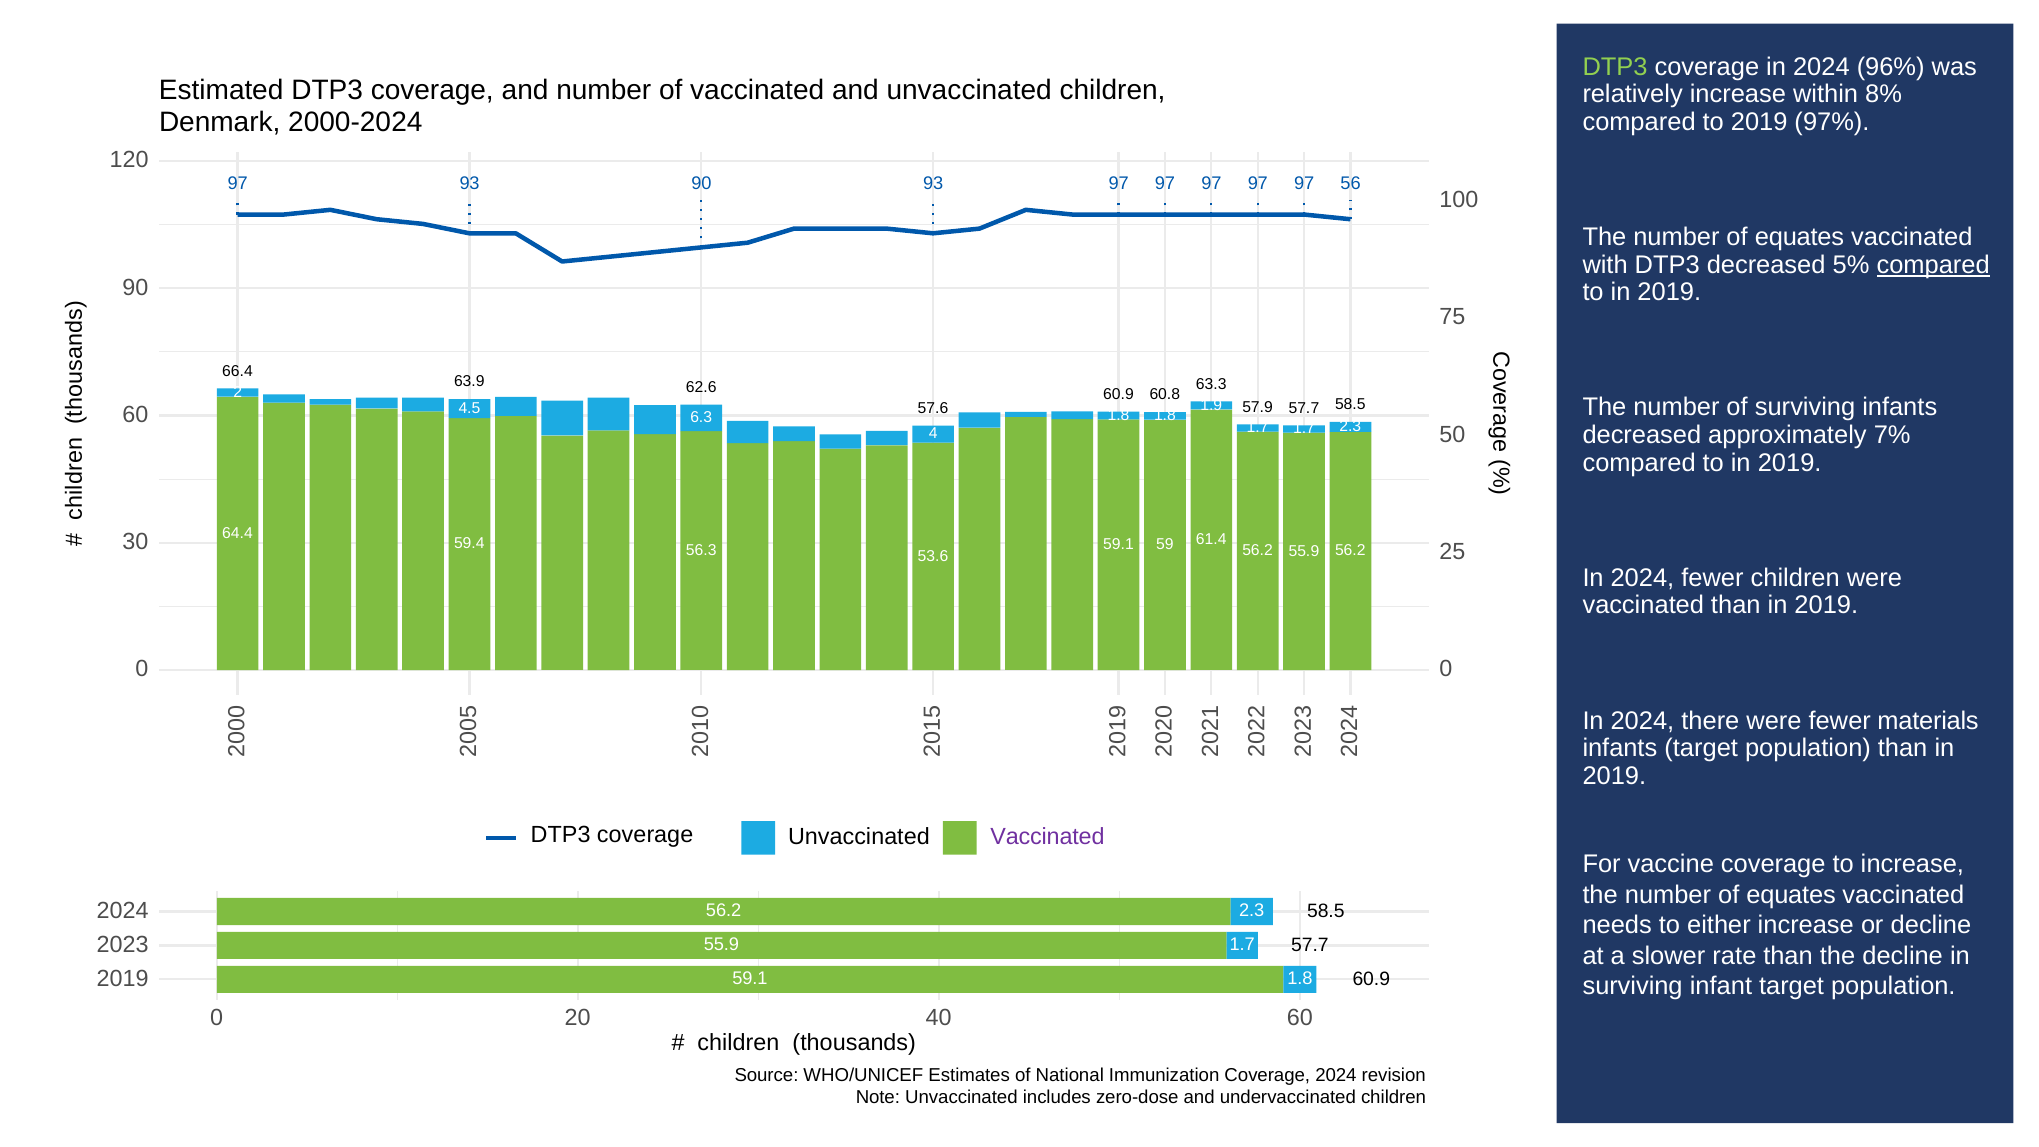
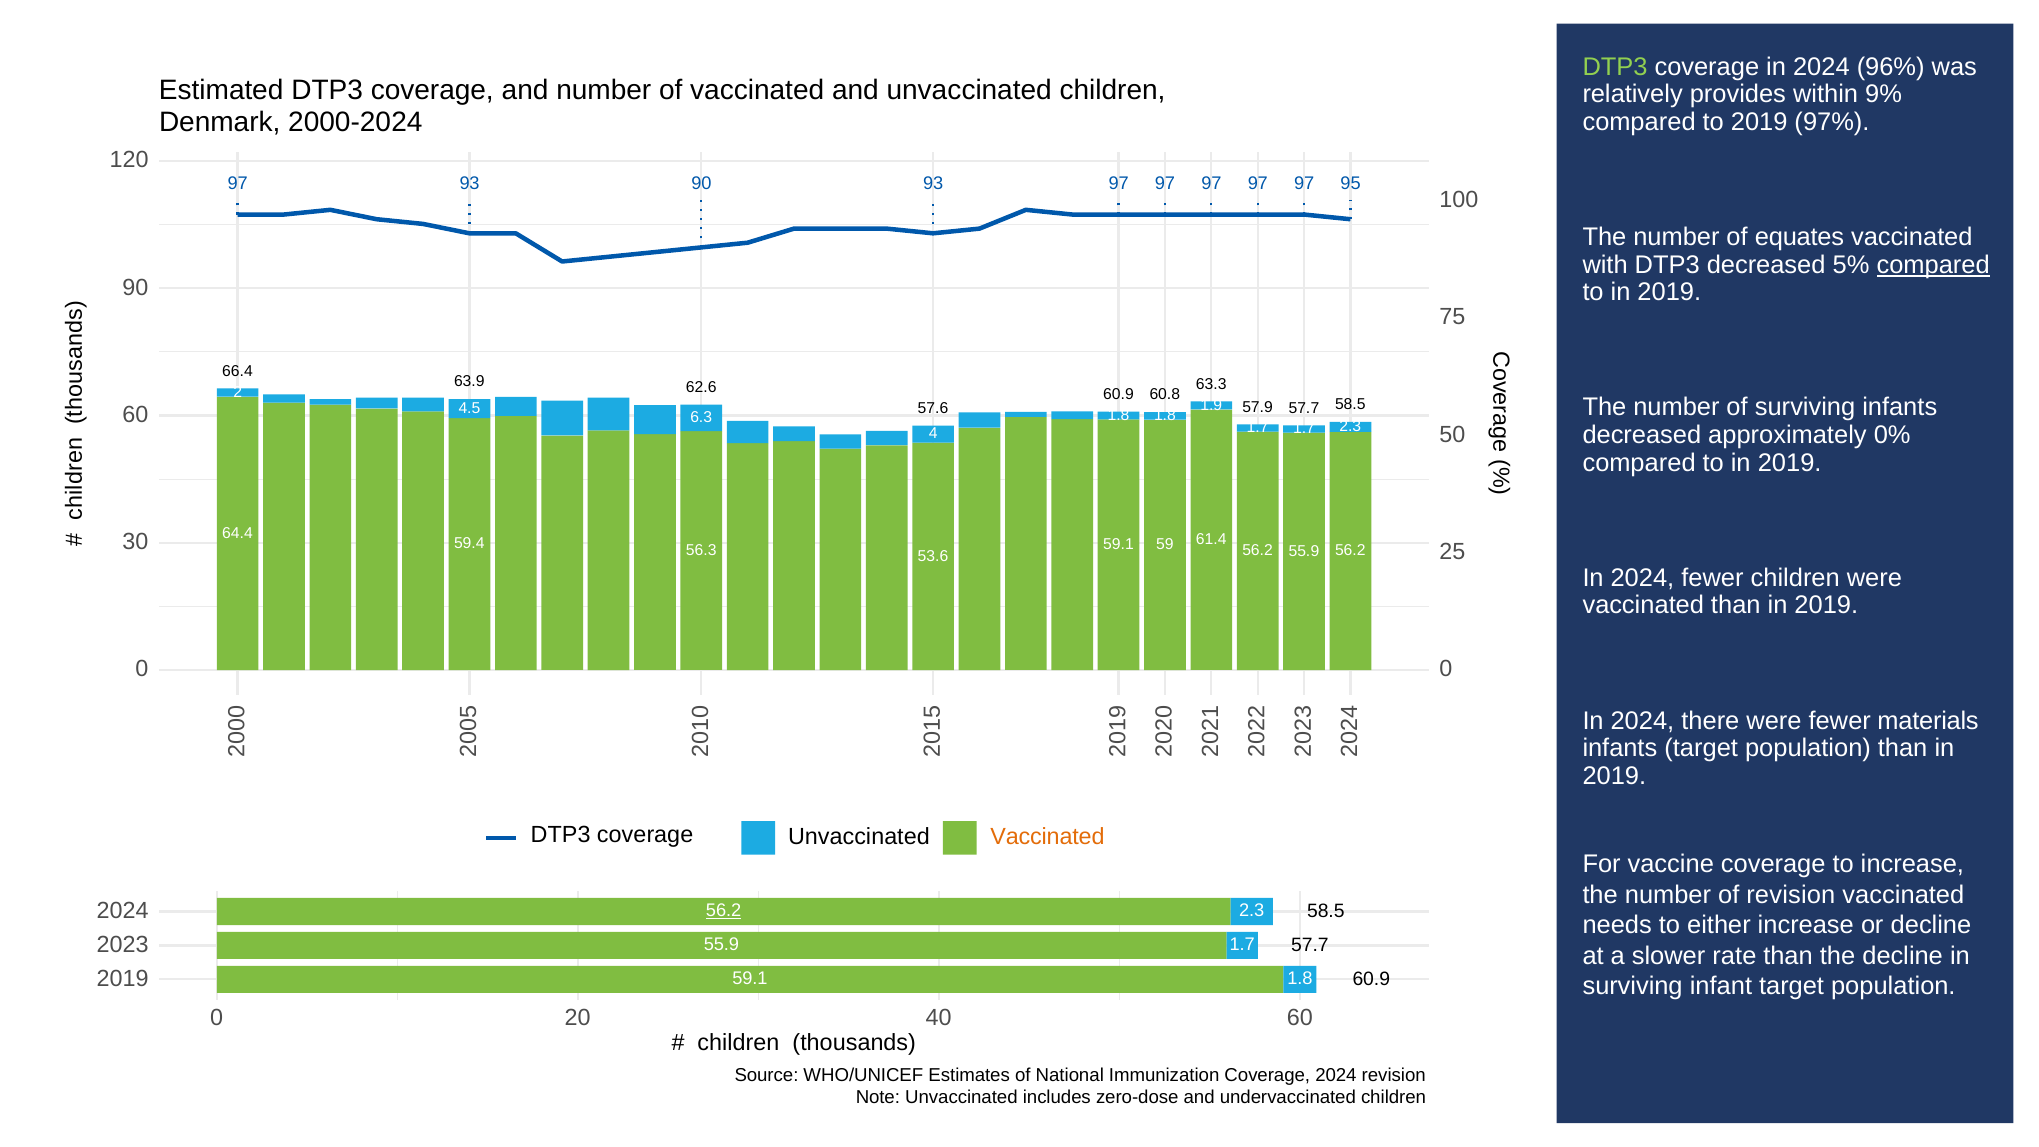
relatively increase: increase -> provides
8%: 8% -> 9%
56: 56 -> 95
7%: 7% -> 0%
Vaccinated at (1047, 837) colour: purple -> orange
equates at (1791, 895): equates -> revision
56.2 at (724, 911) underline: none -> present
